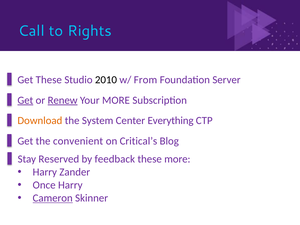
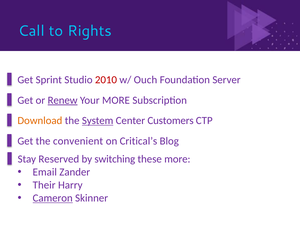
Get These: These -> Sprint
2010 colour: black -> red
From: From -> Ouch
Get at (25, 100) underline: present -> none
System underline: none -> present
Everything: Everything -> Customers
feedback: feedback -> switching
Harry at (45, 172): Harry -> Email
Once: Once -> Their
